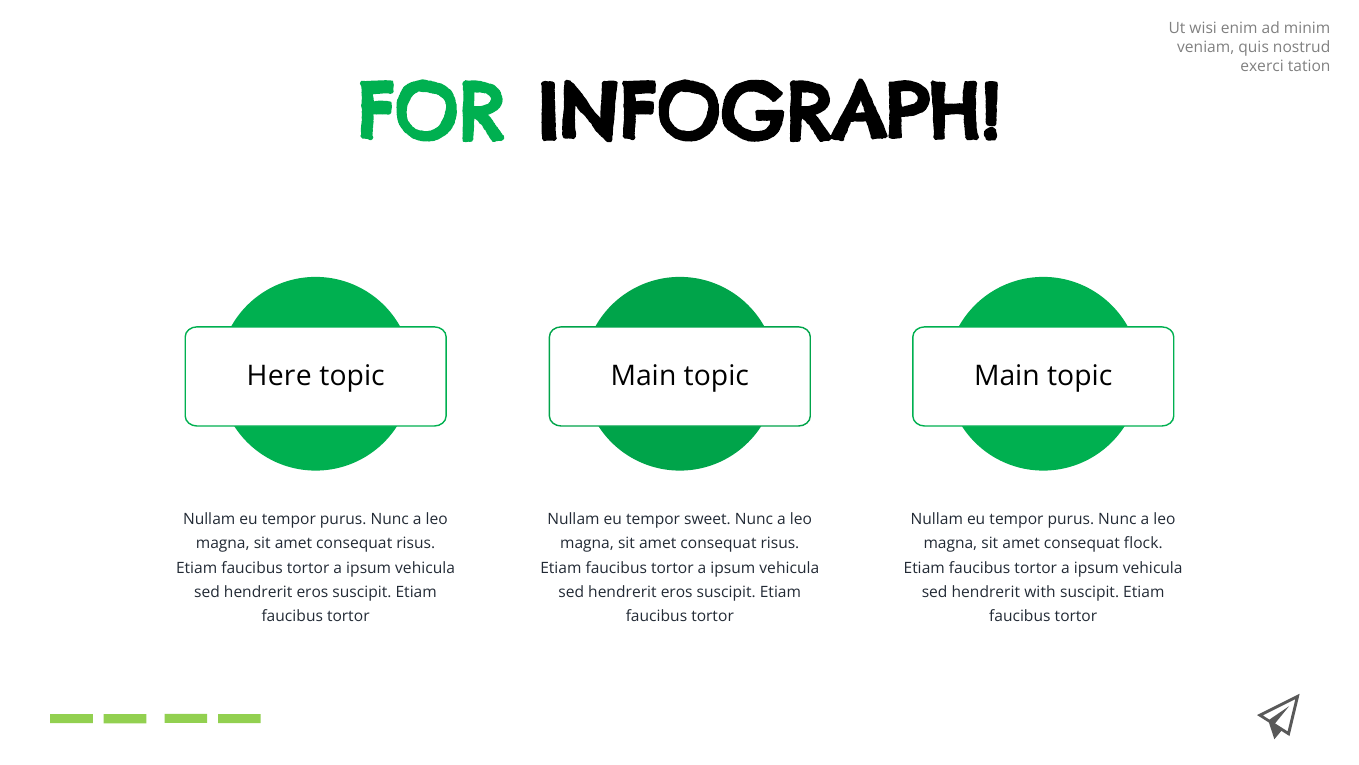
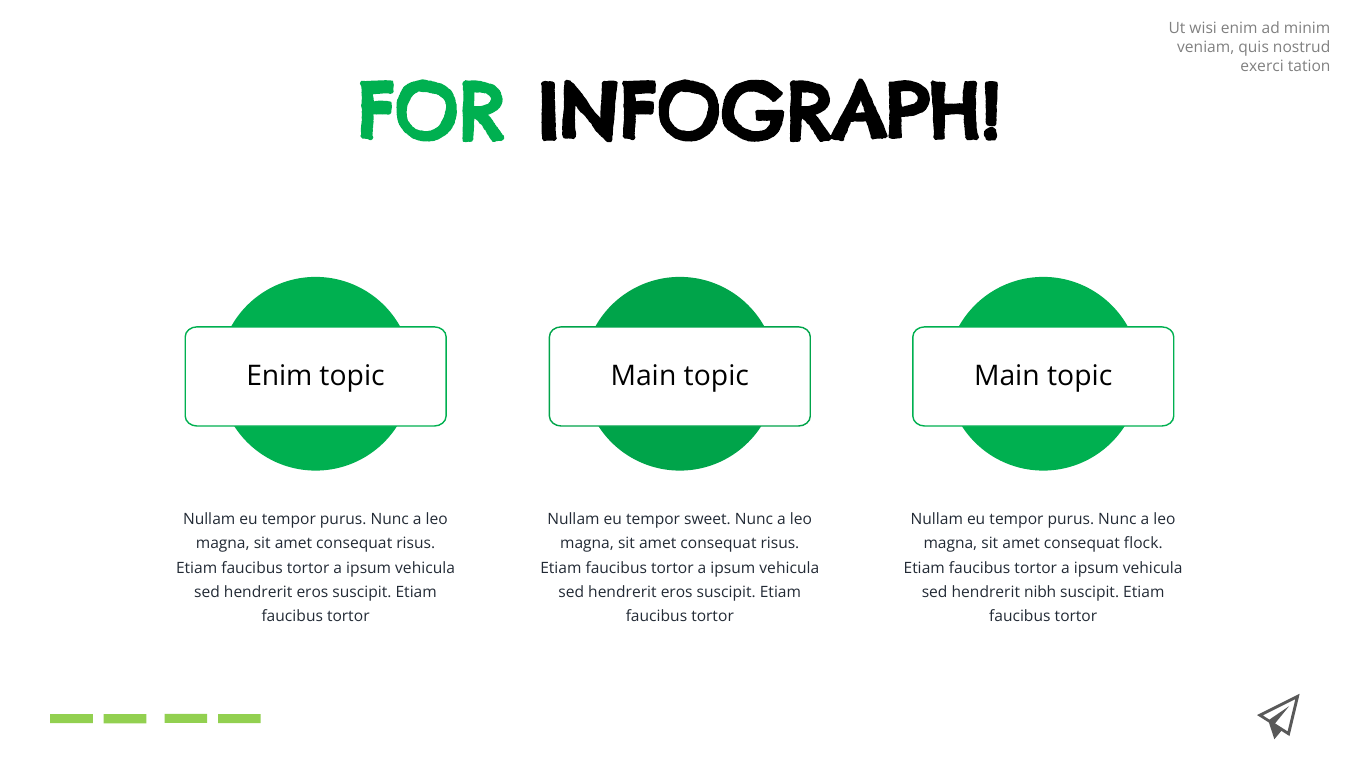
Here at (279, 376): Here -> Enim
with: with -> nibh
